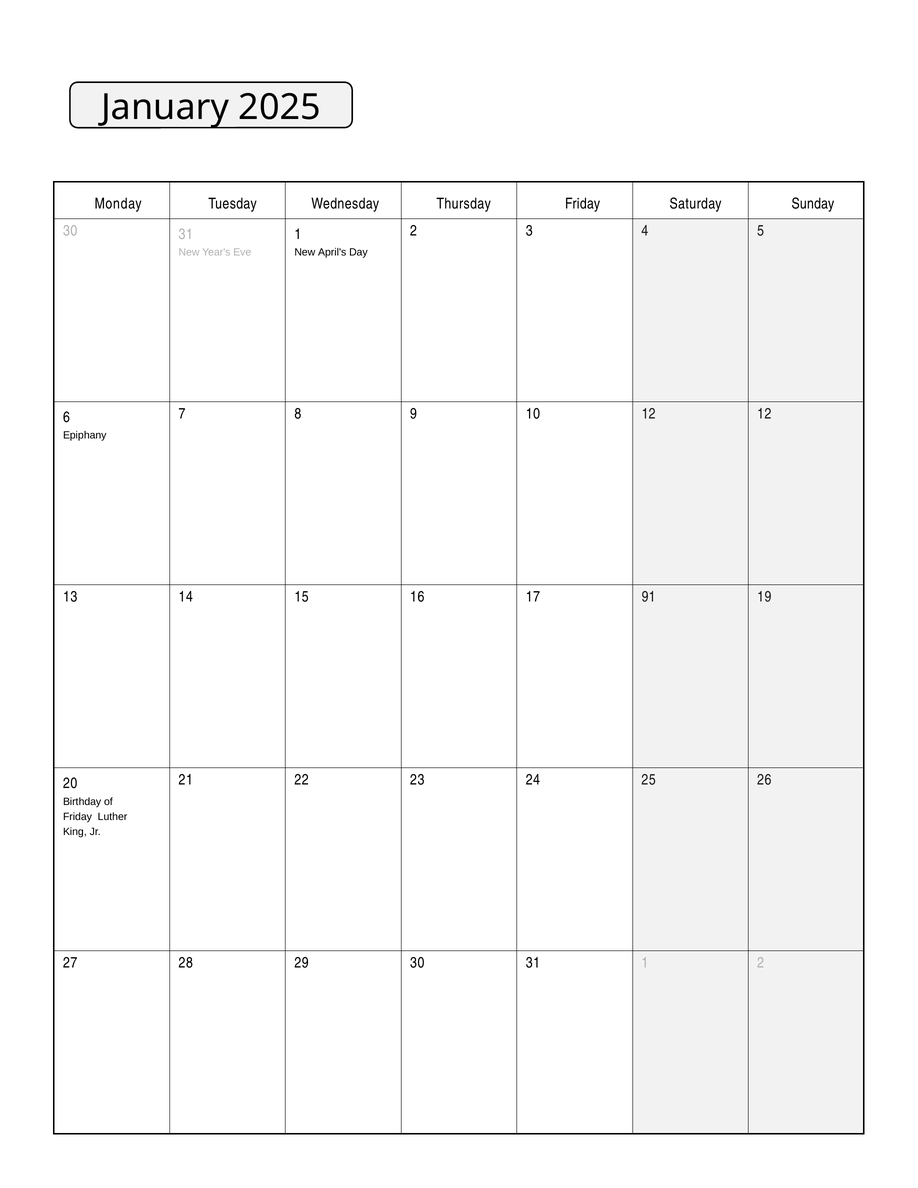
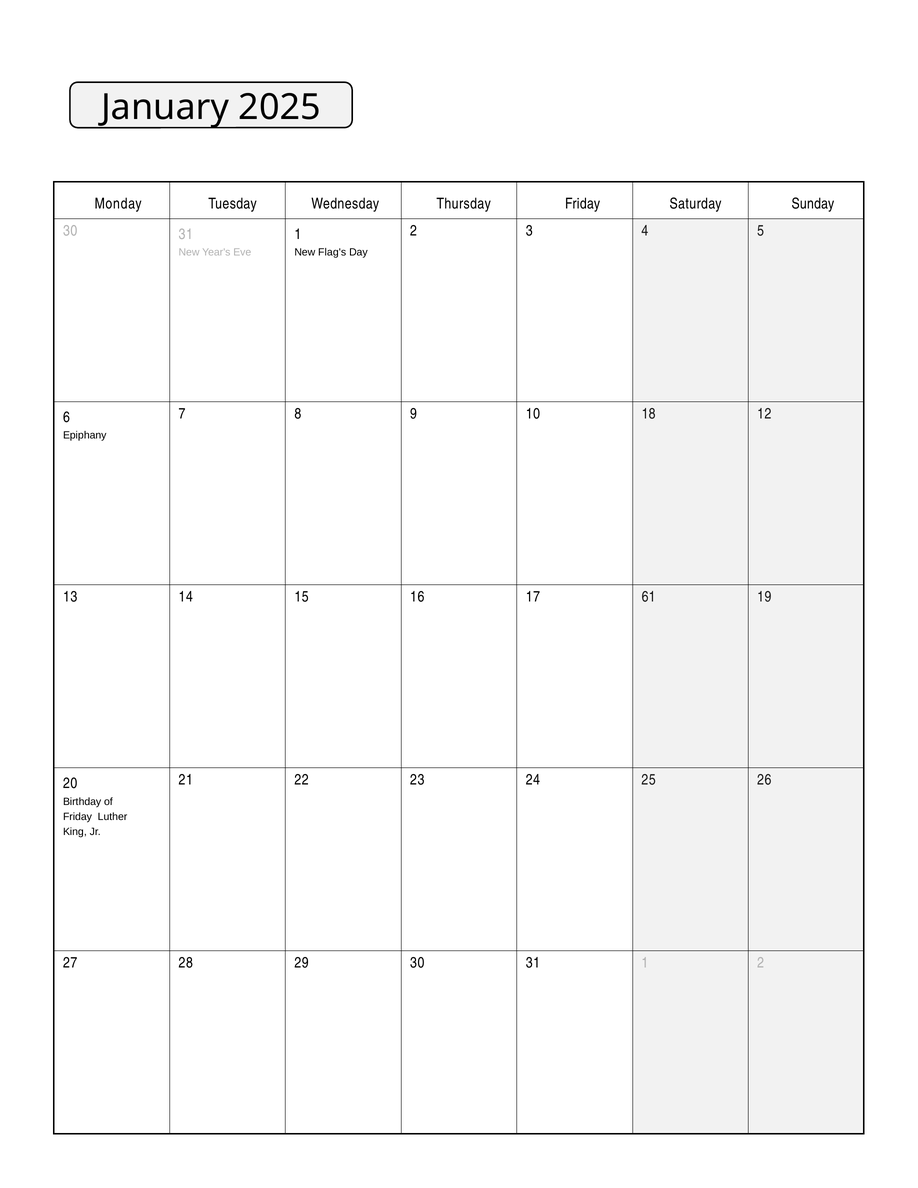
April's: April's -> Flag's
10 12: 12 -> 18
91: 91 -> 61
